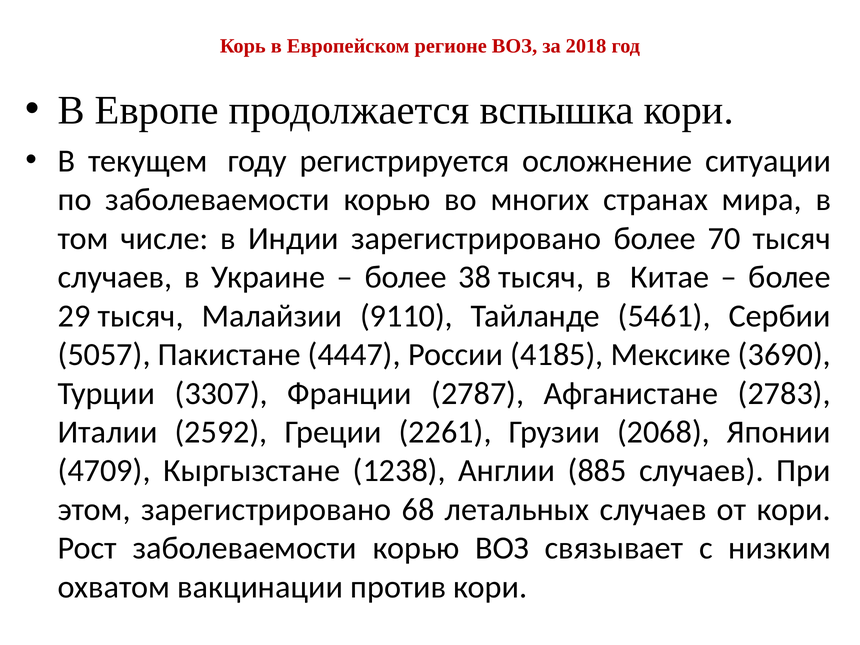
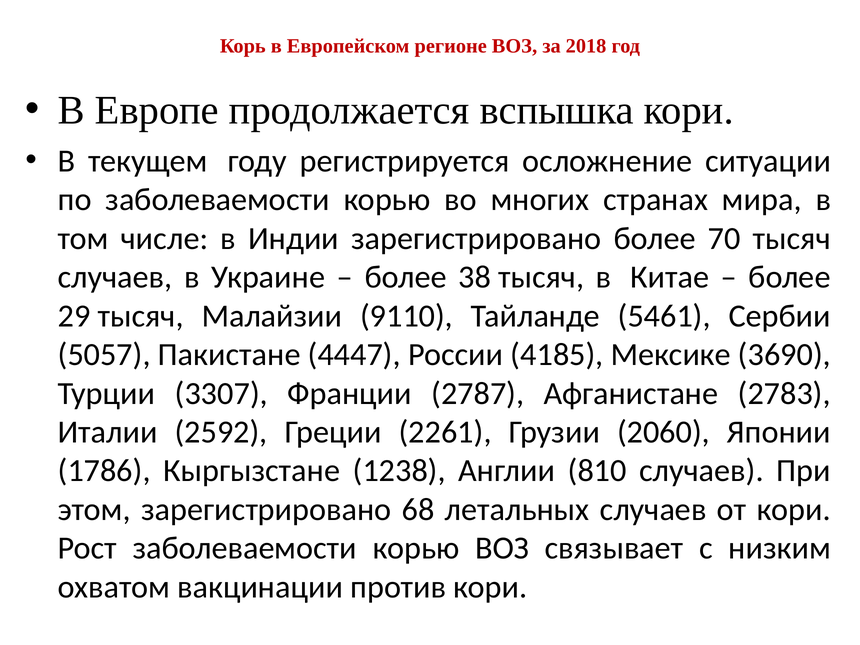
2068: 2068 -> 2060
4709: 4709 -> 1786
885: 885 -> 810
